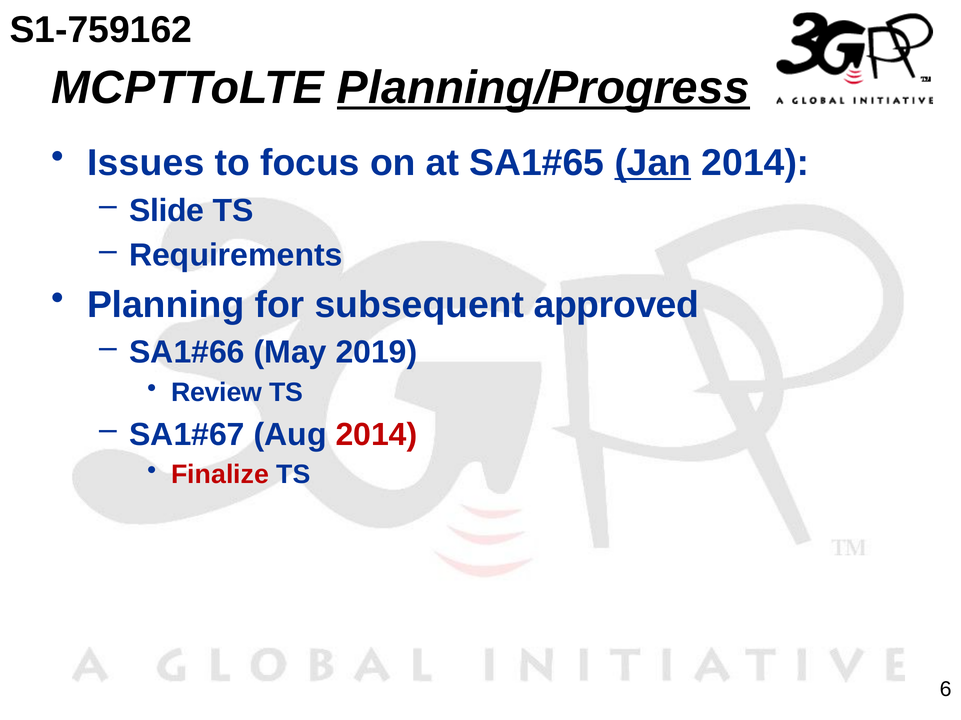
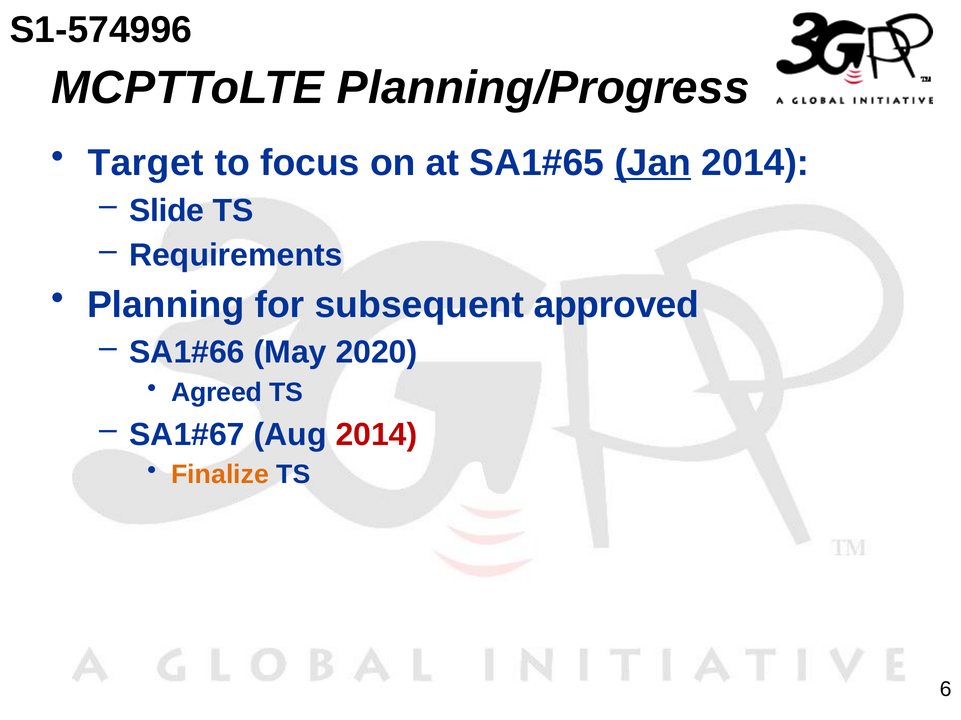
S1-759162: S1-759162 -> S1-574996
Planning/Progress underline: present -> none
Issues: Issues -> Target
2019: 2019 -> 2020
Review: Review -> Agreed
Finalize colour: red -> orange
